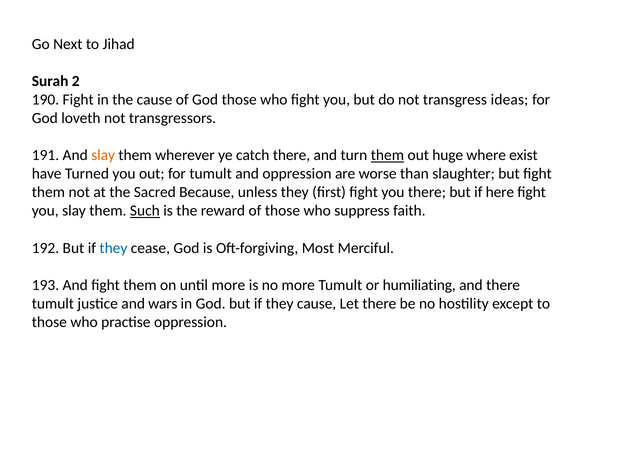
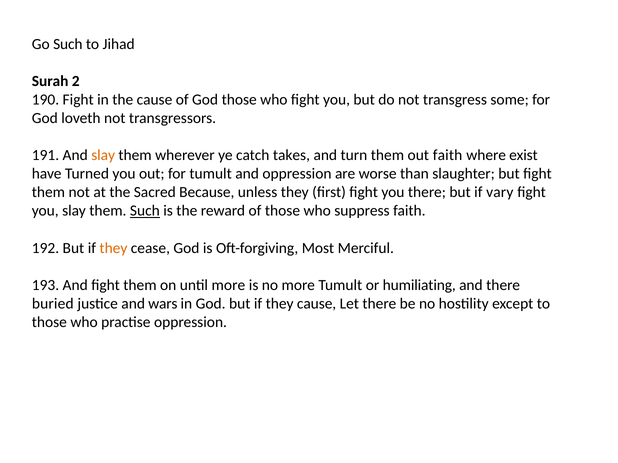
Go Next: Next -> Such
ideas: ideas -> some
catch there: there -> takes
them at (387, 156) underline: present -> none
out huge: huge -> faith
here: here -> vary
they at (113, 248) colour: blue -> orange
tumult at (53, 304): tumult -> buried
